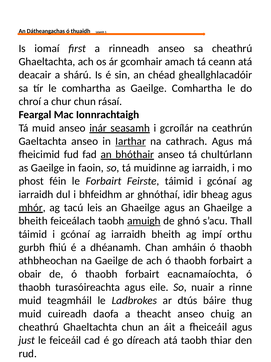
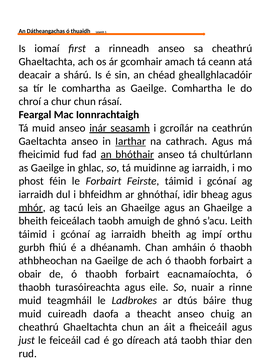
faoin: faoin -> ghlac
amuigh underline: present -> none
Thall: Thall -> Leith
